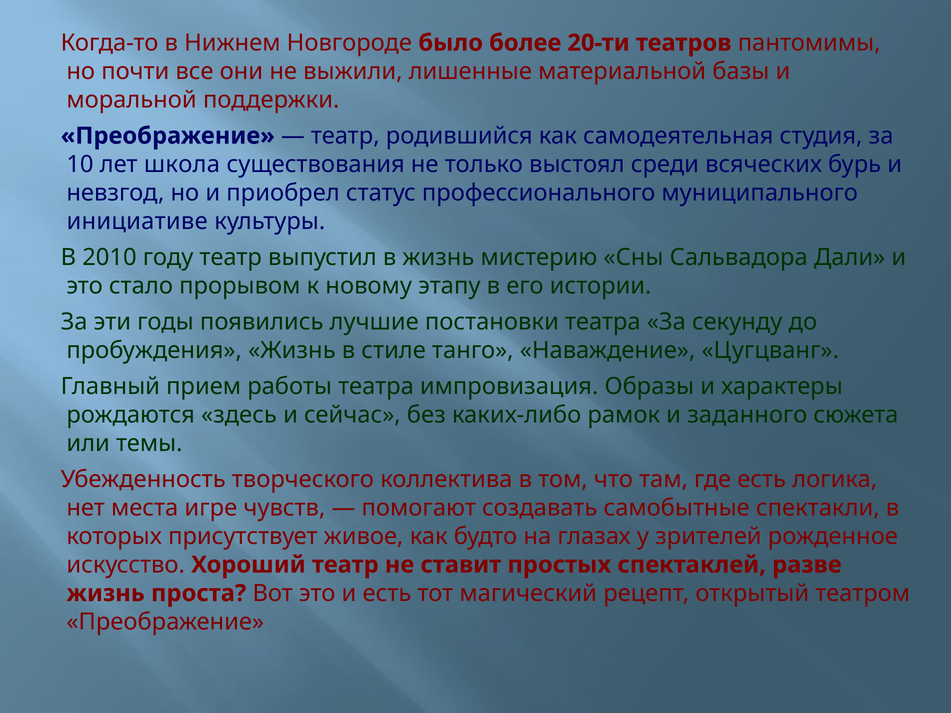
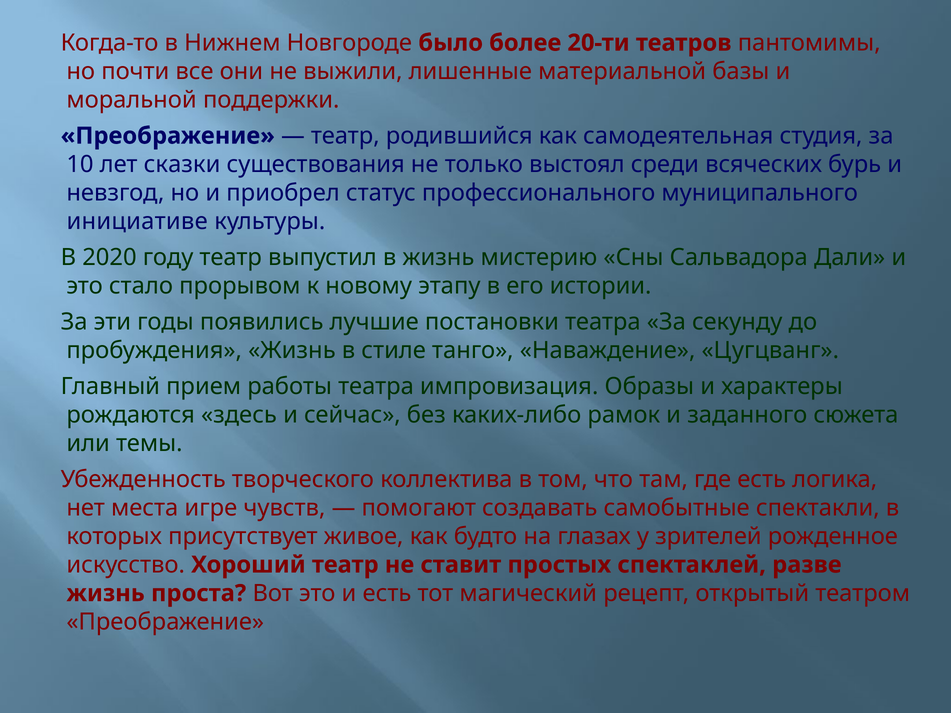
школа: школа -> сказки
2010: 2010 -> 2020
